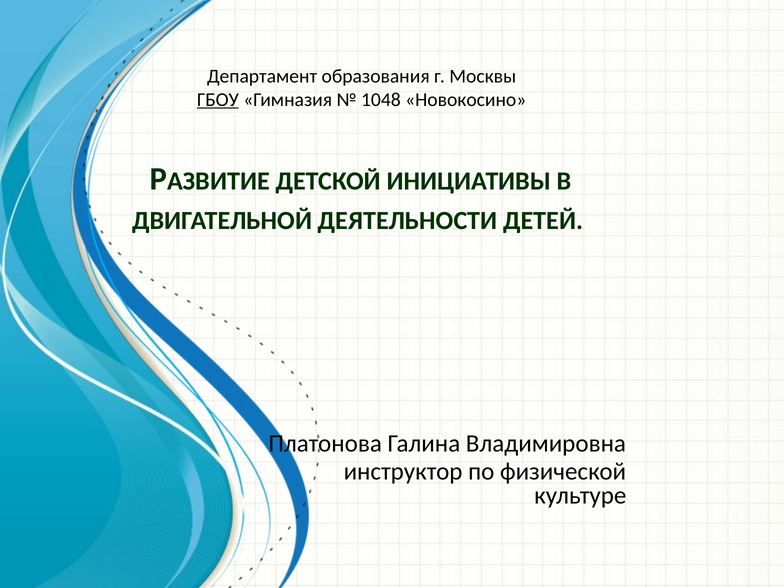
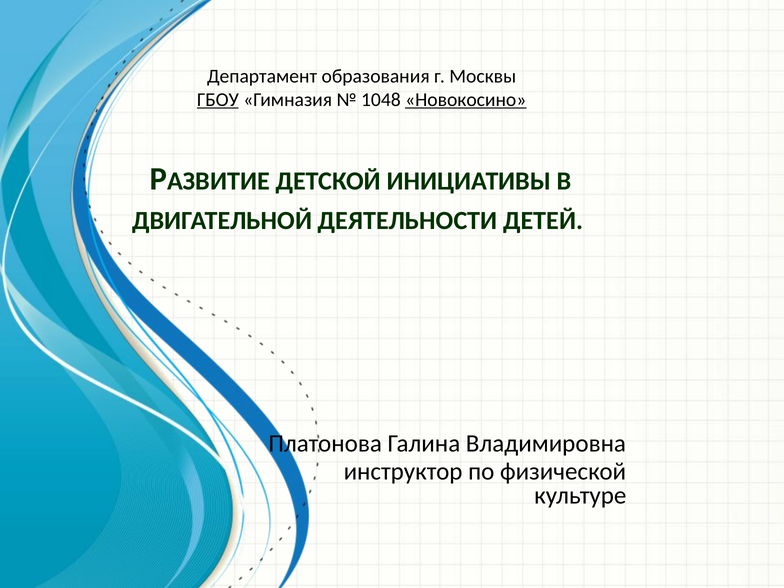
Новокосино underline: none -> present
